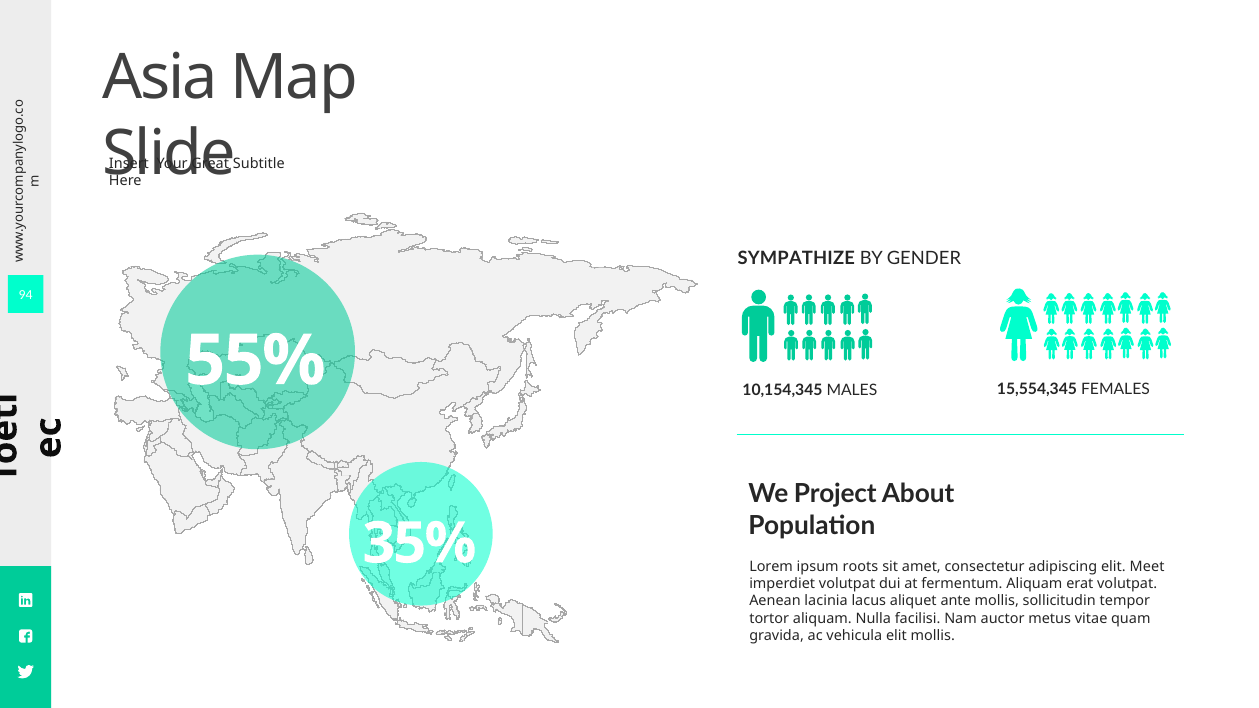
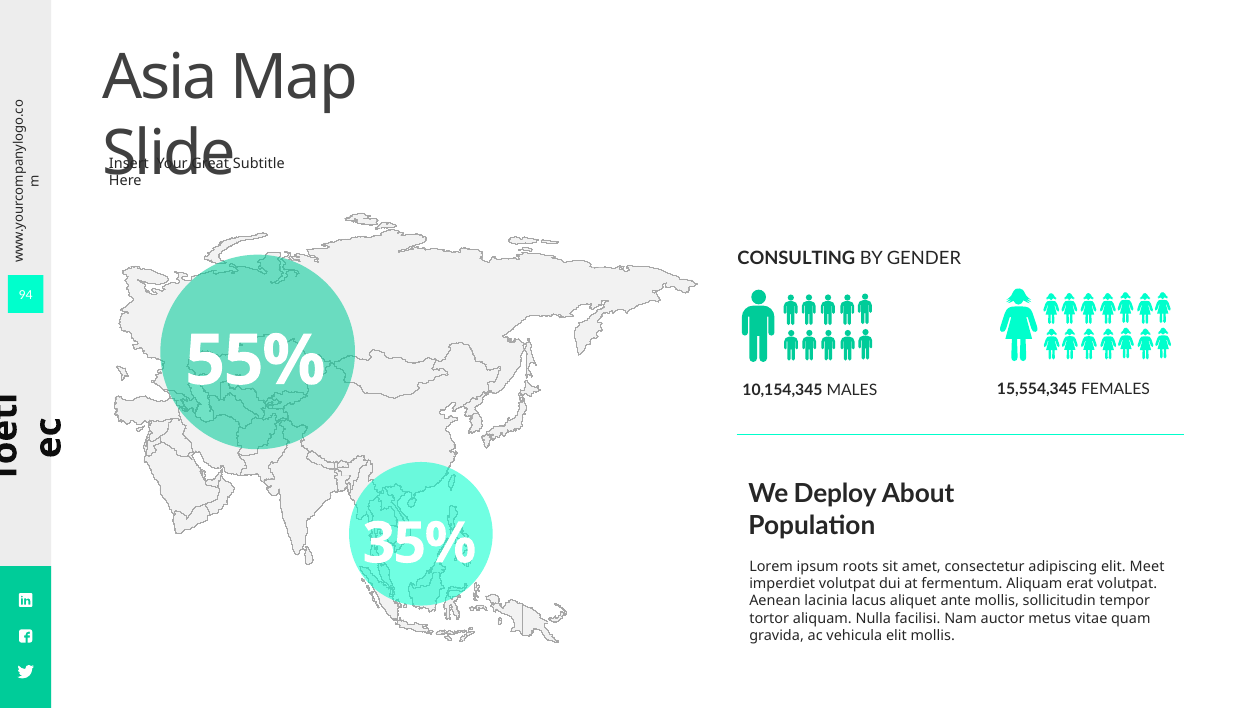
SYMPATHIZE: SYMPATHIZE -> CONSULTING
Project: Project -> Deploy
